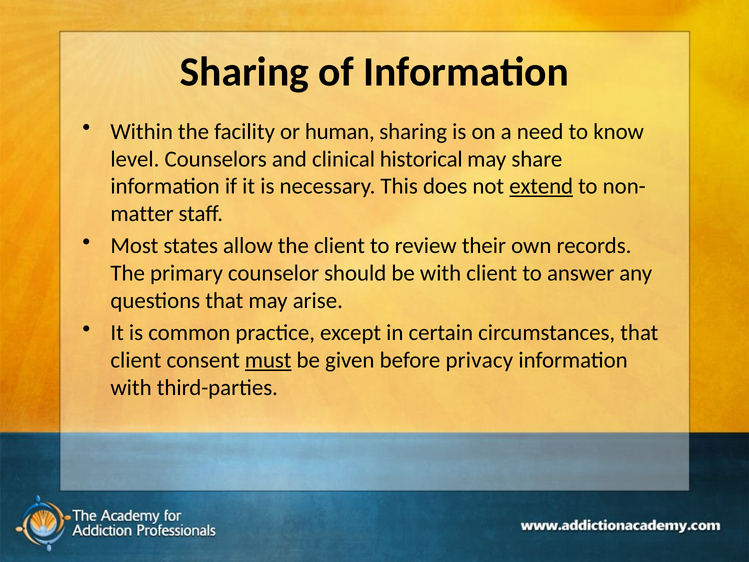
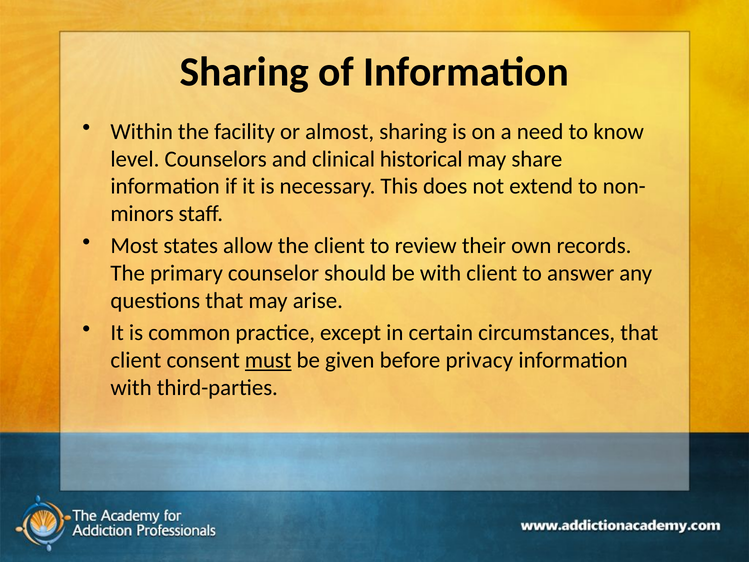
human: human -> almost
extend underline: present -> none
matter: matter -> minors
